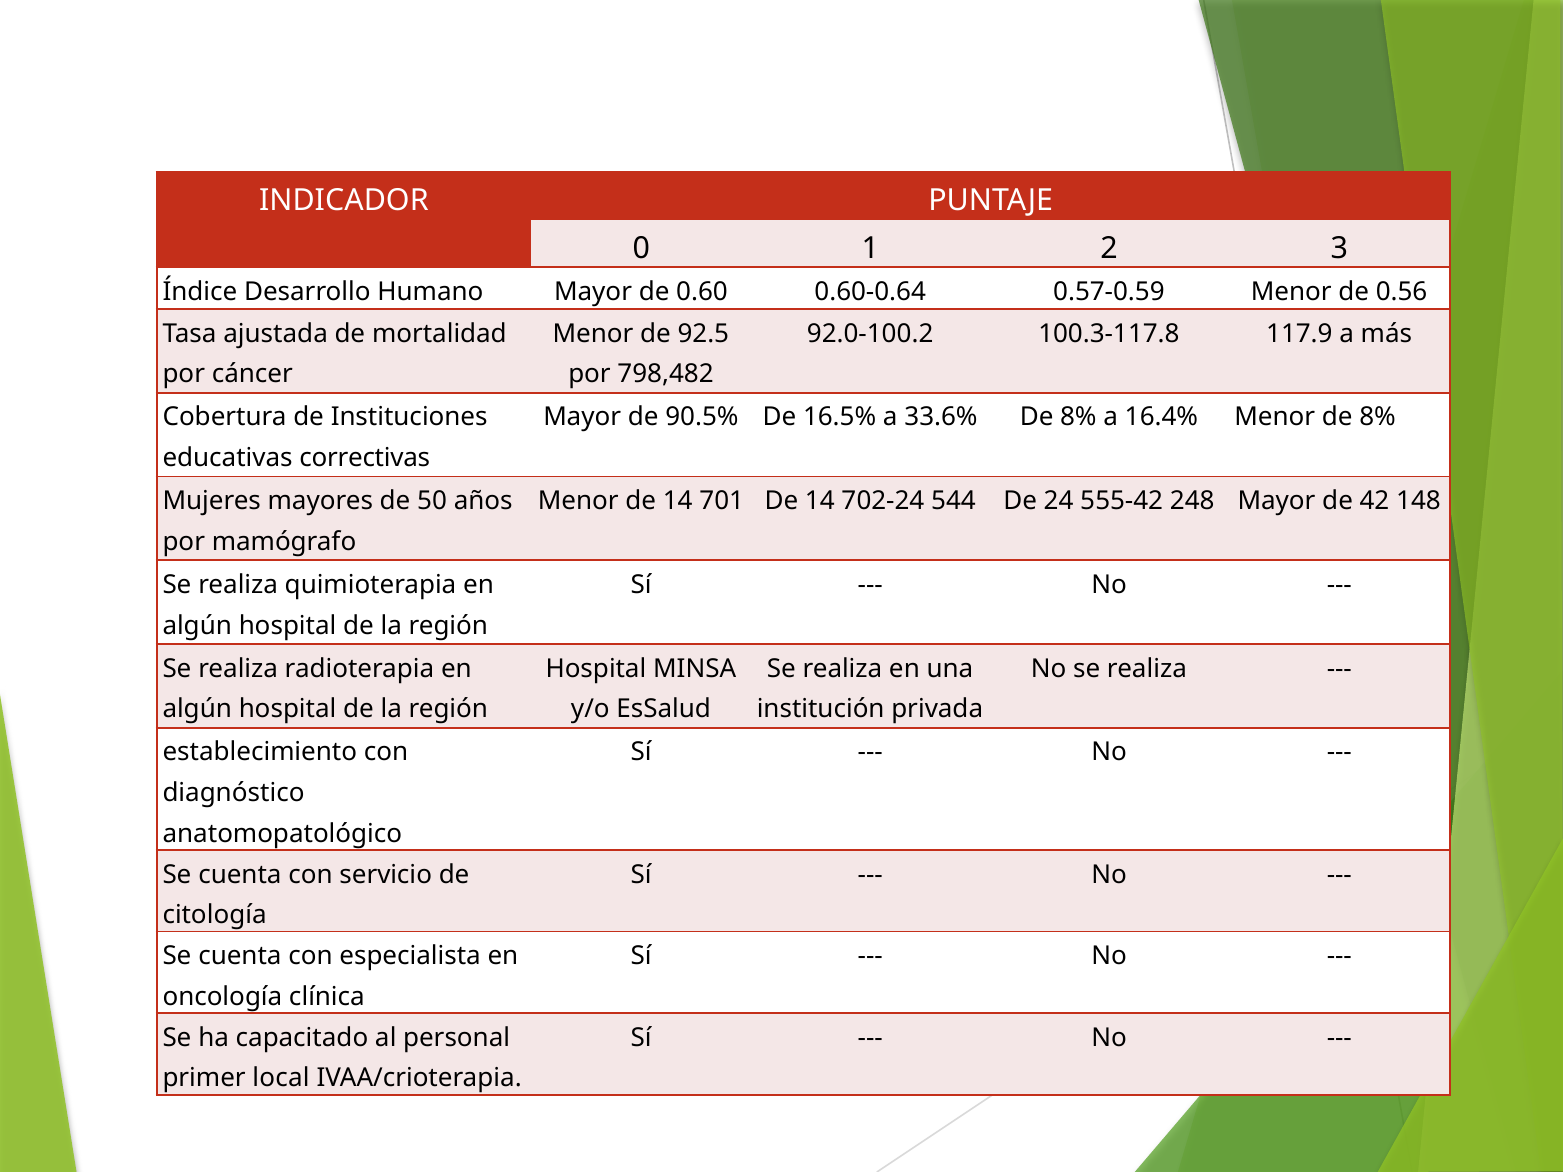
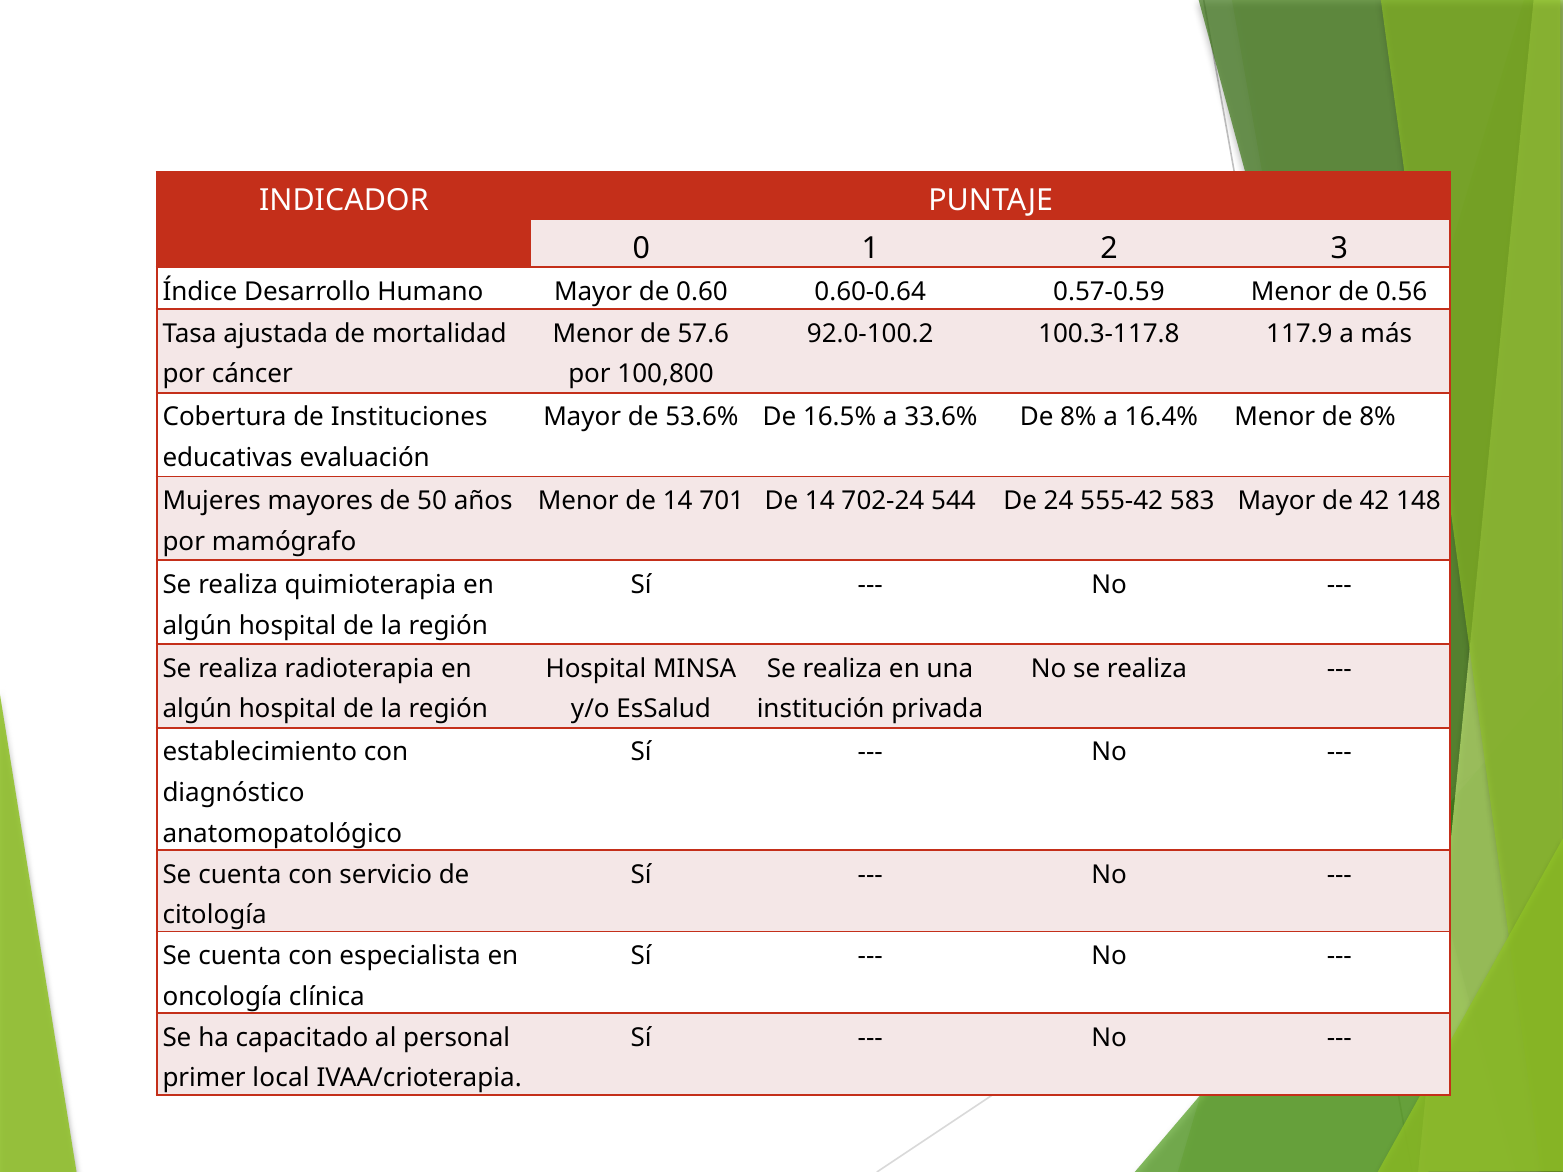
92.5: 92.5 -> 57.6
798,482: 798,482 -> 100,800
90.5%: 90.5% -> 53.6%
correctivas: correctivas -> evaluación
248: 248 -> 583
